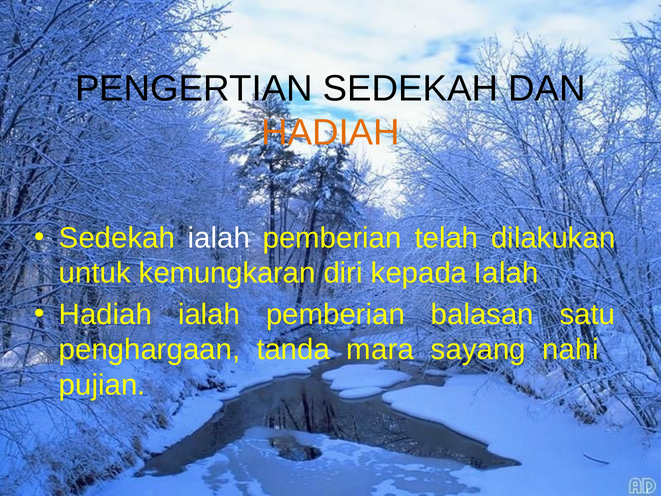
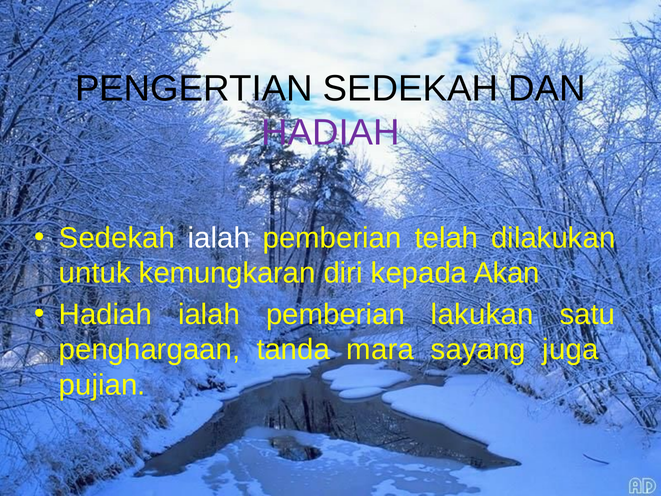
HADIAH at (330, 133) colour: orange -> purple
kepada Ialah: Ialah -> Akan
balasan: balasan -> lakukan
nahi: nahi -> juga
